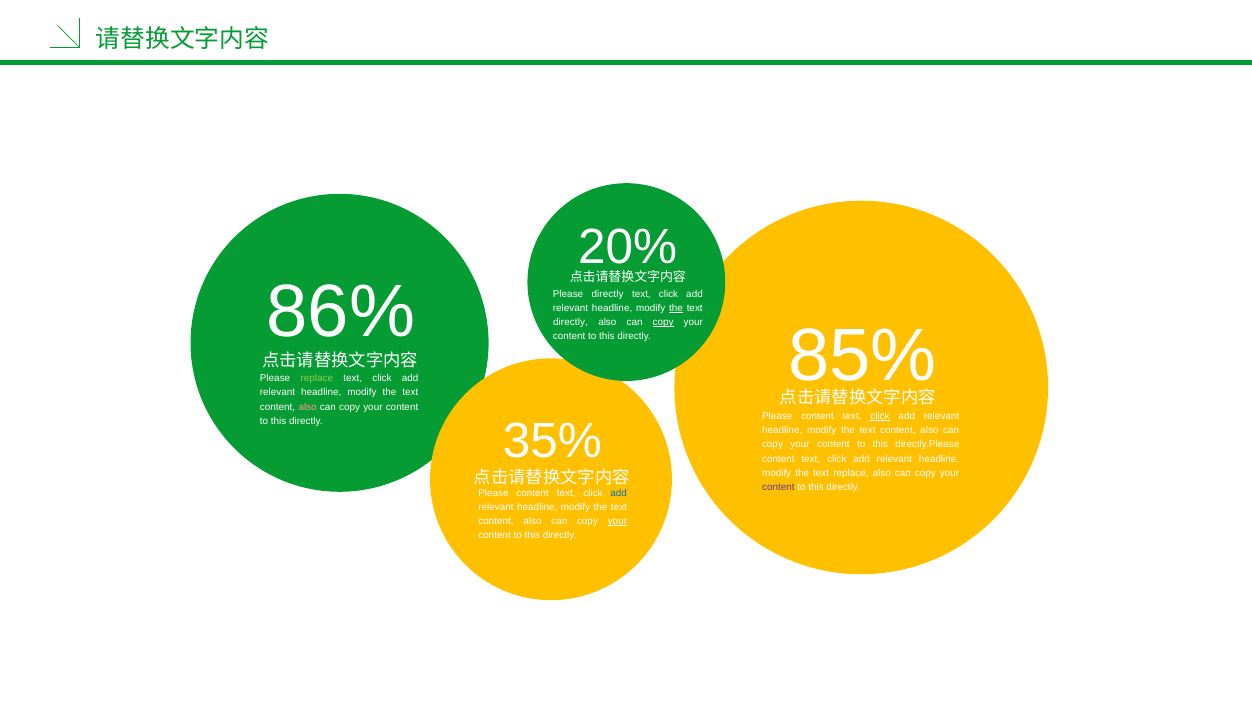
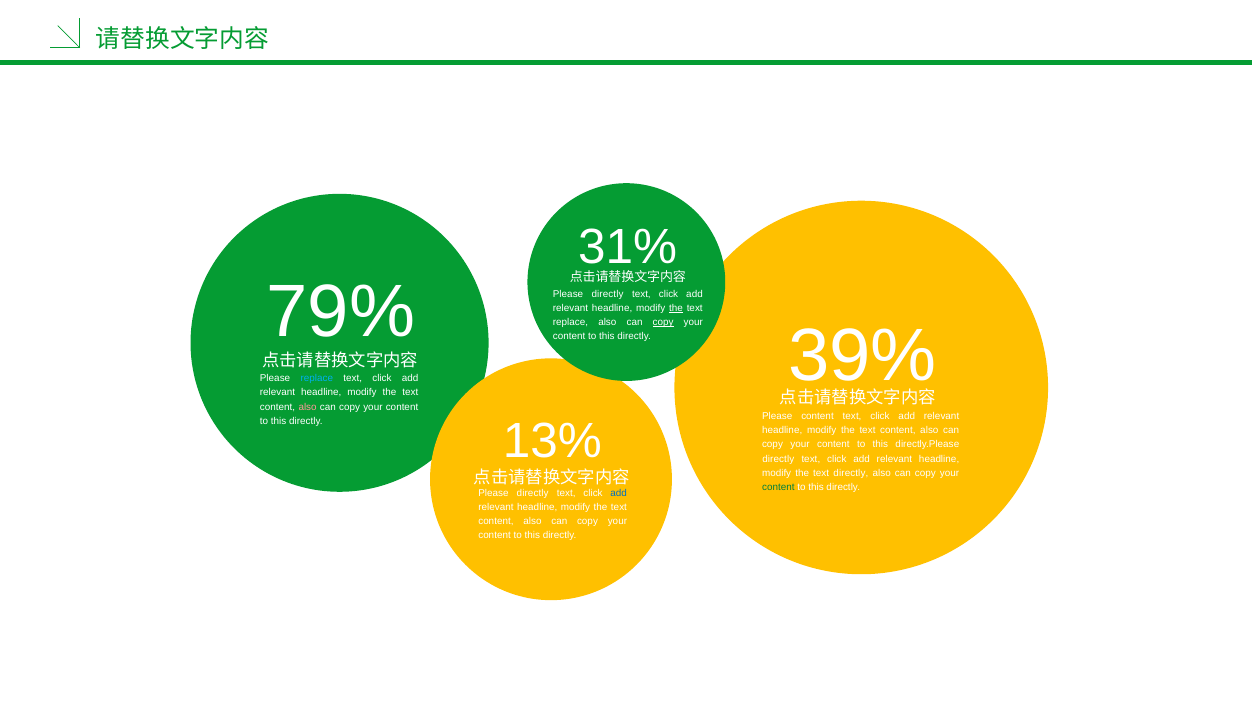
20%: 20% -> 31%
86%: 86% -> 79%
directly at (570, 322): directly -> replace
85%: 85% -> 39%
replace at (317, 379) colour: light green -> light blue
click at (880, 416) underline: present -> none
35%: 35% -> 13%
content at (778, 459): content -> directly
text replace: replace -> directly
content at (778, 487) colour: purple -> green
content at (533, 493): content -> directly
your at (617, 522) underline: present -> none
